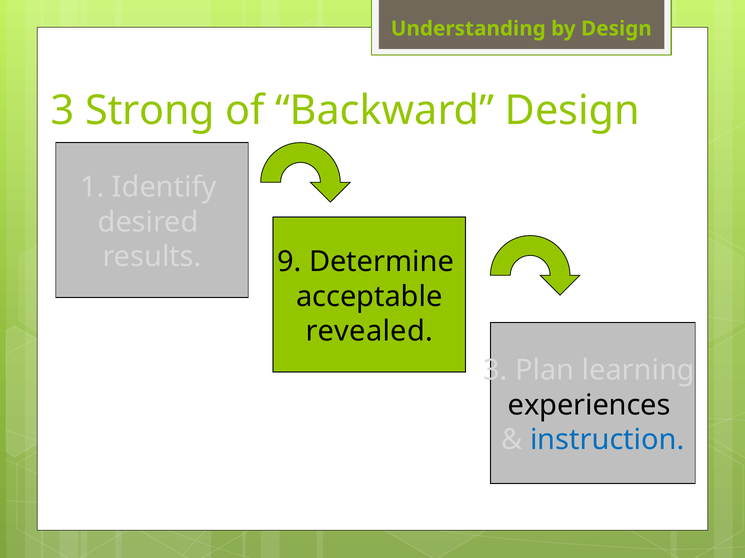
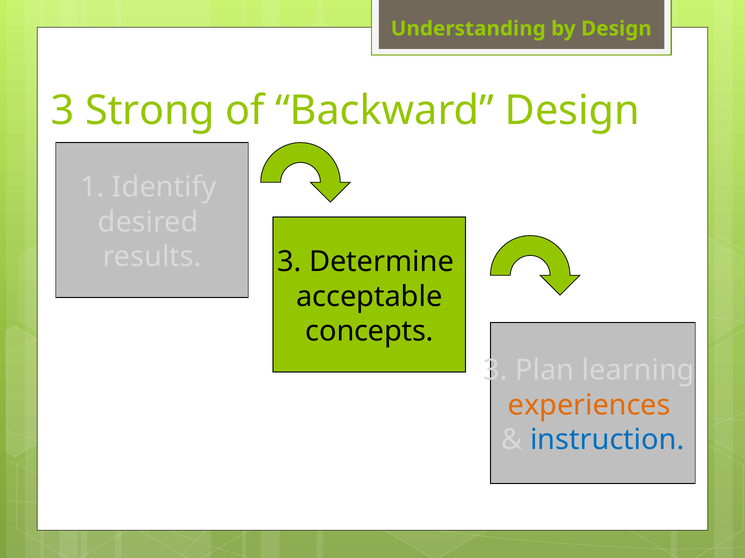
results 9: 9 -> 3
revealed: revealed -> concepts
experiences colour: black -> orange
